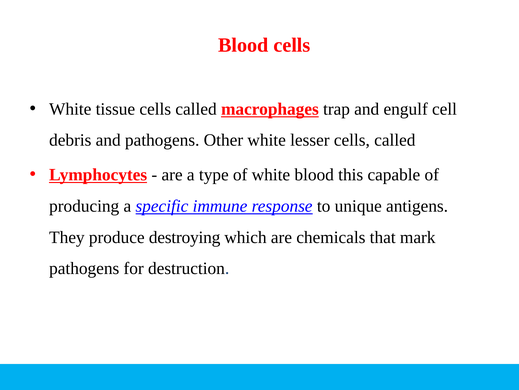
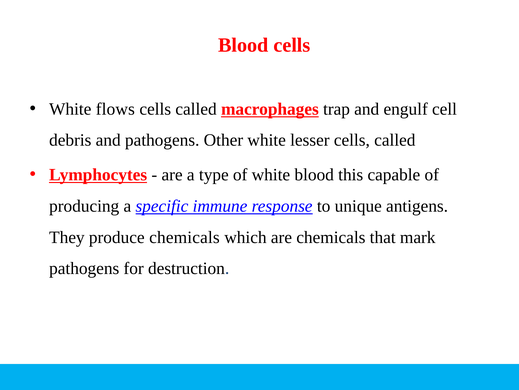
tissue: tissue -> flows
produce destroying: destroying -> chemicals
